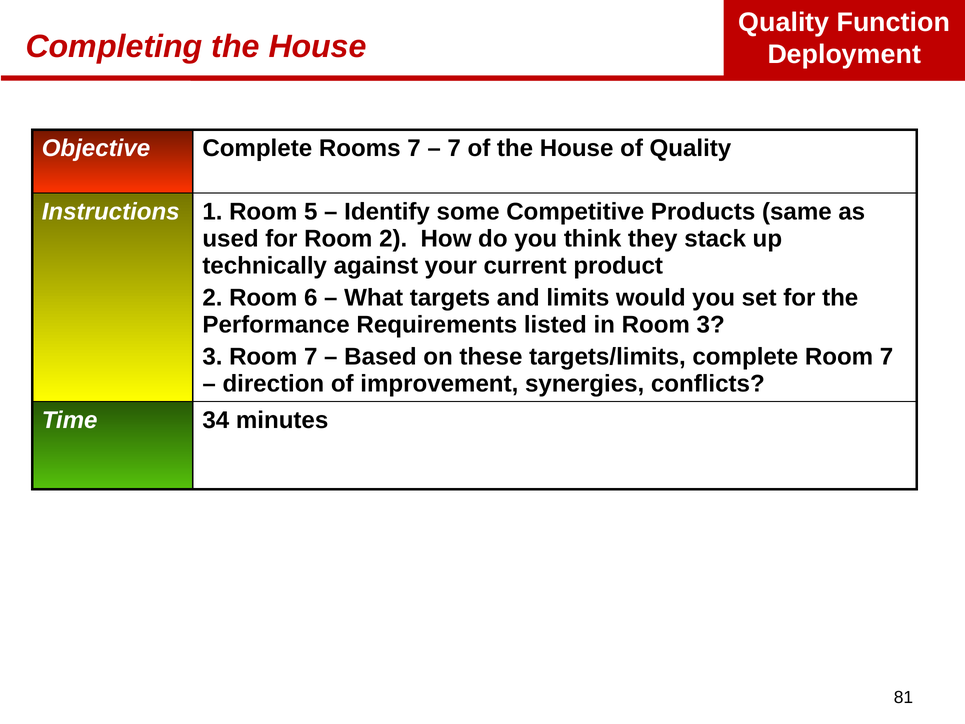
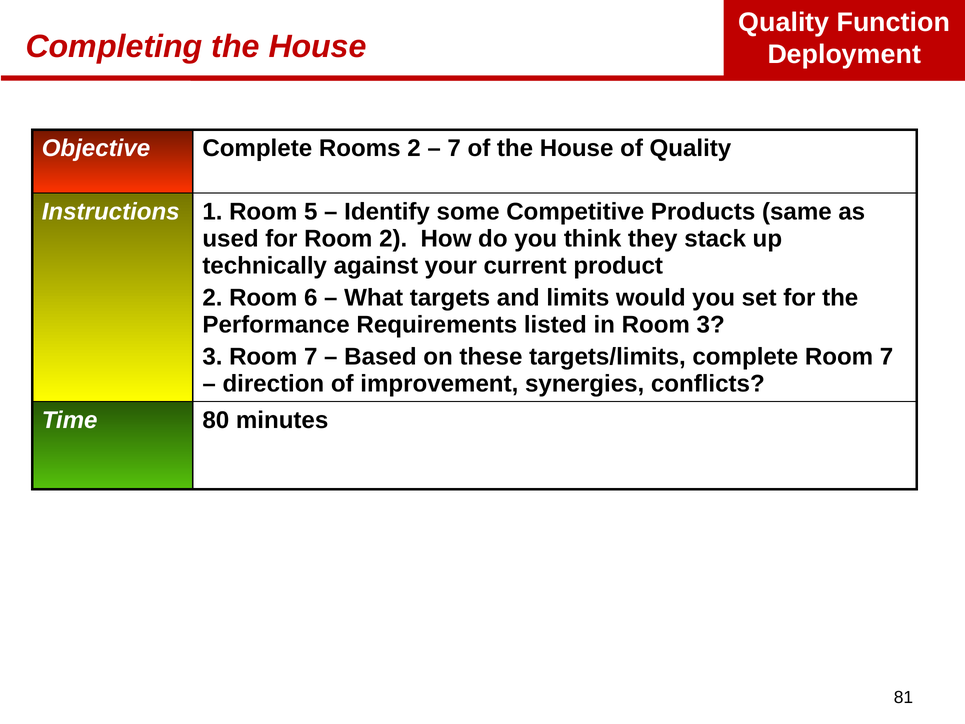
Rooms 7: 7 -> 2
34: 34 -> 80
